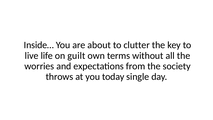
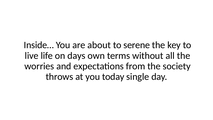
clutter: clutter -> serene
guilt: guilt -> days
